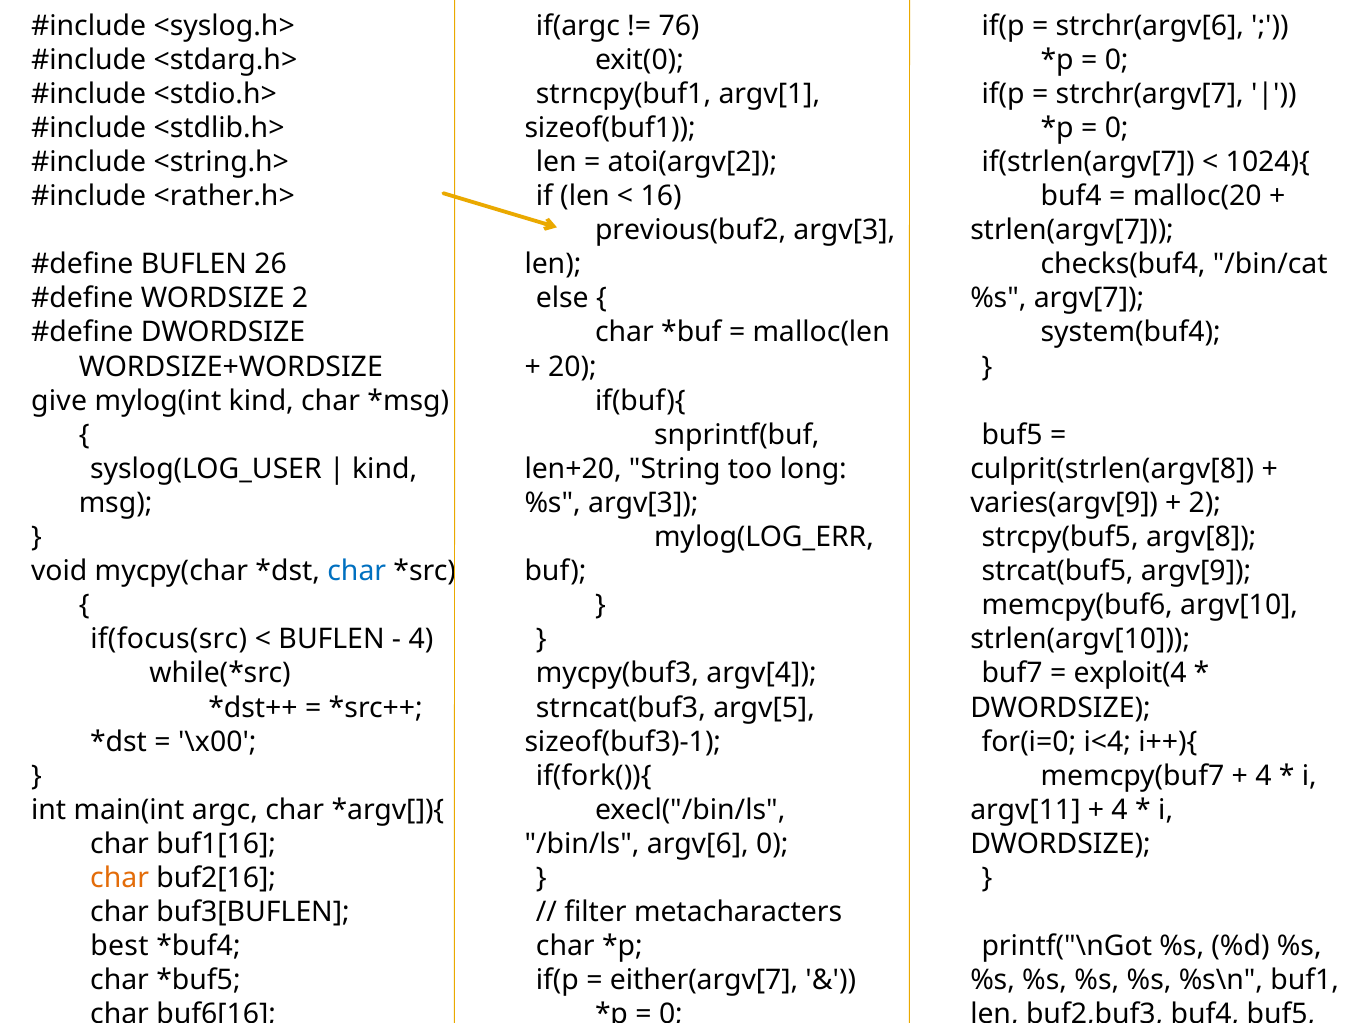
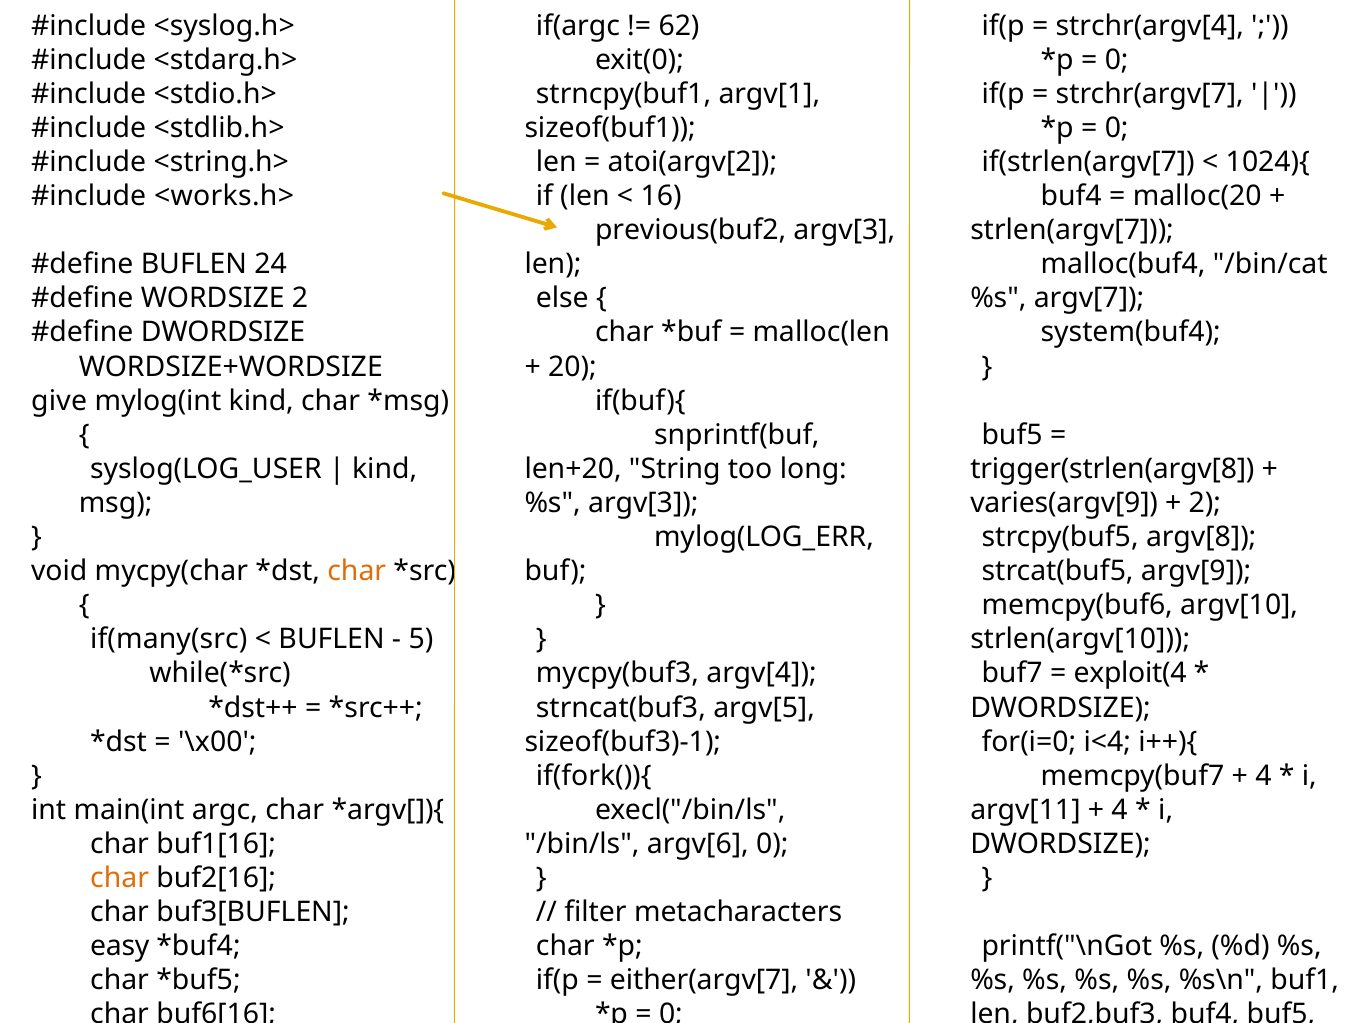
76: 76 -> 62
strchr(argv[6: strchr(argv[6 -> strchr(argv[4
<rather.h>: <rather.h> -> <works.h>
26: 26 -> 24
checks(buf4: checks(buf4 -> malloc(buf4
culprit(strlen(argv[8: culprit(strlen(argv[8 -> trigger(strlen(argv[8
char at (357, 571) colour: blue -> orange
if(focus(src: if(focus(src -> if(many(src
4 at (421, 639): 4 -> 5
best: best -> easy
